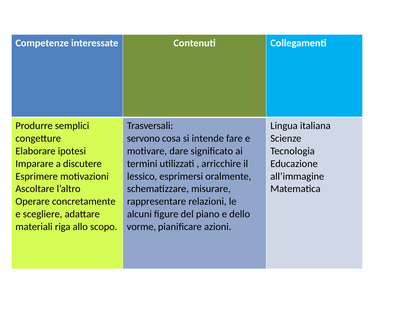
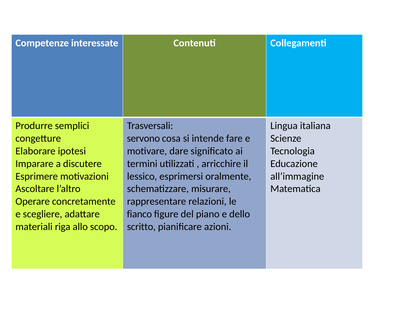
alcuni: alcuni -> fianco
vorme: vorme -> scritto
